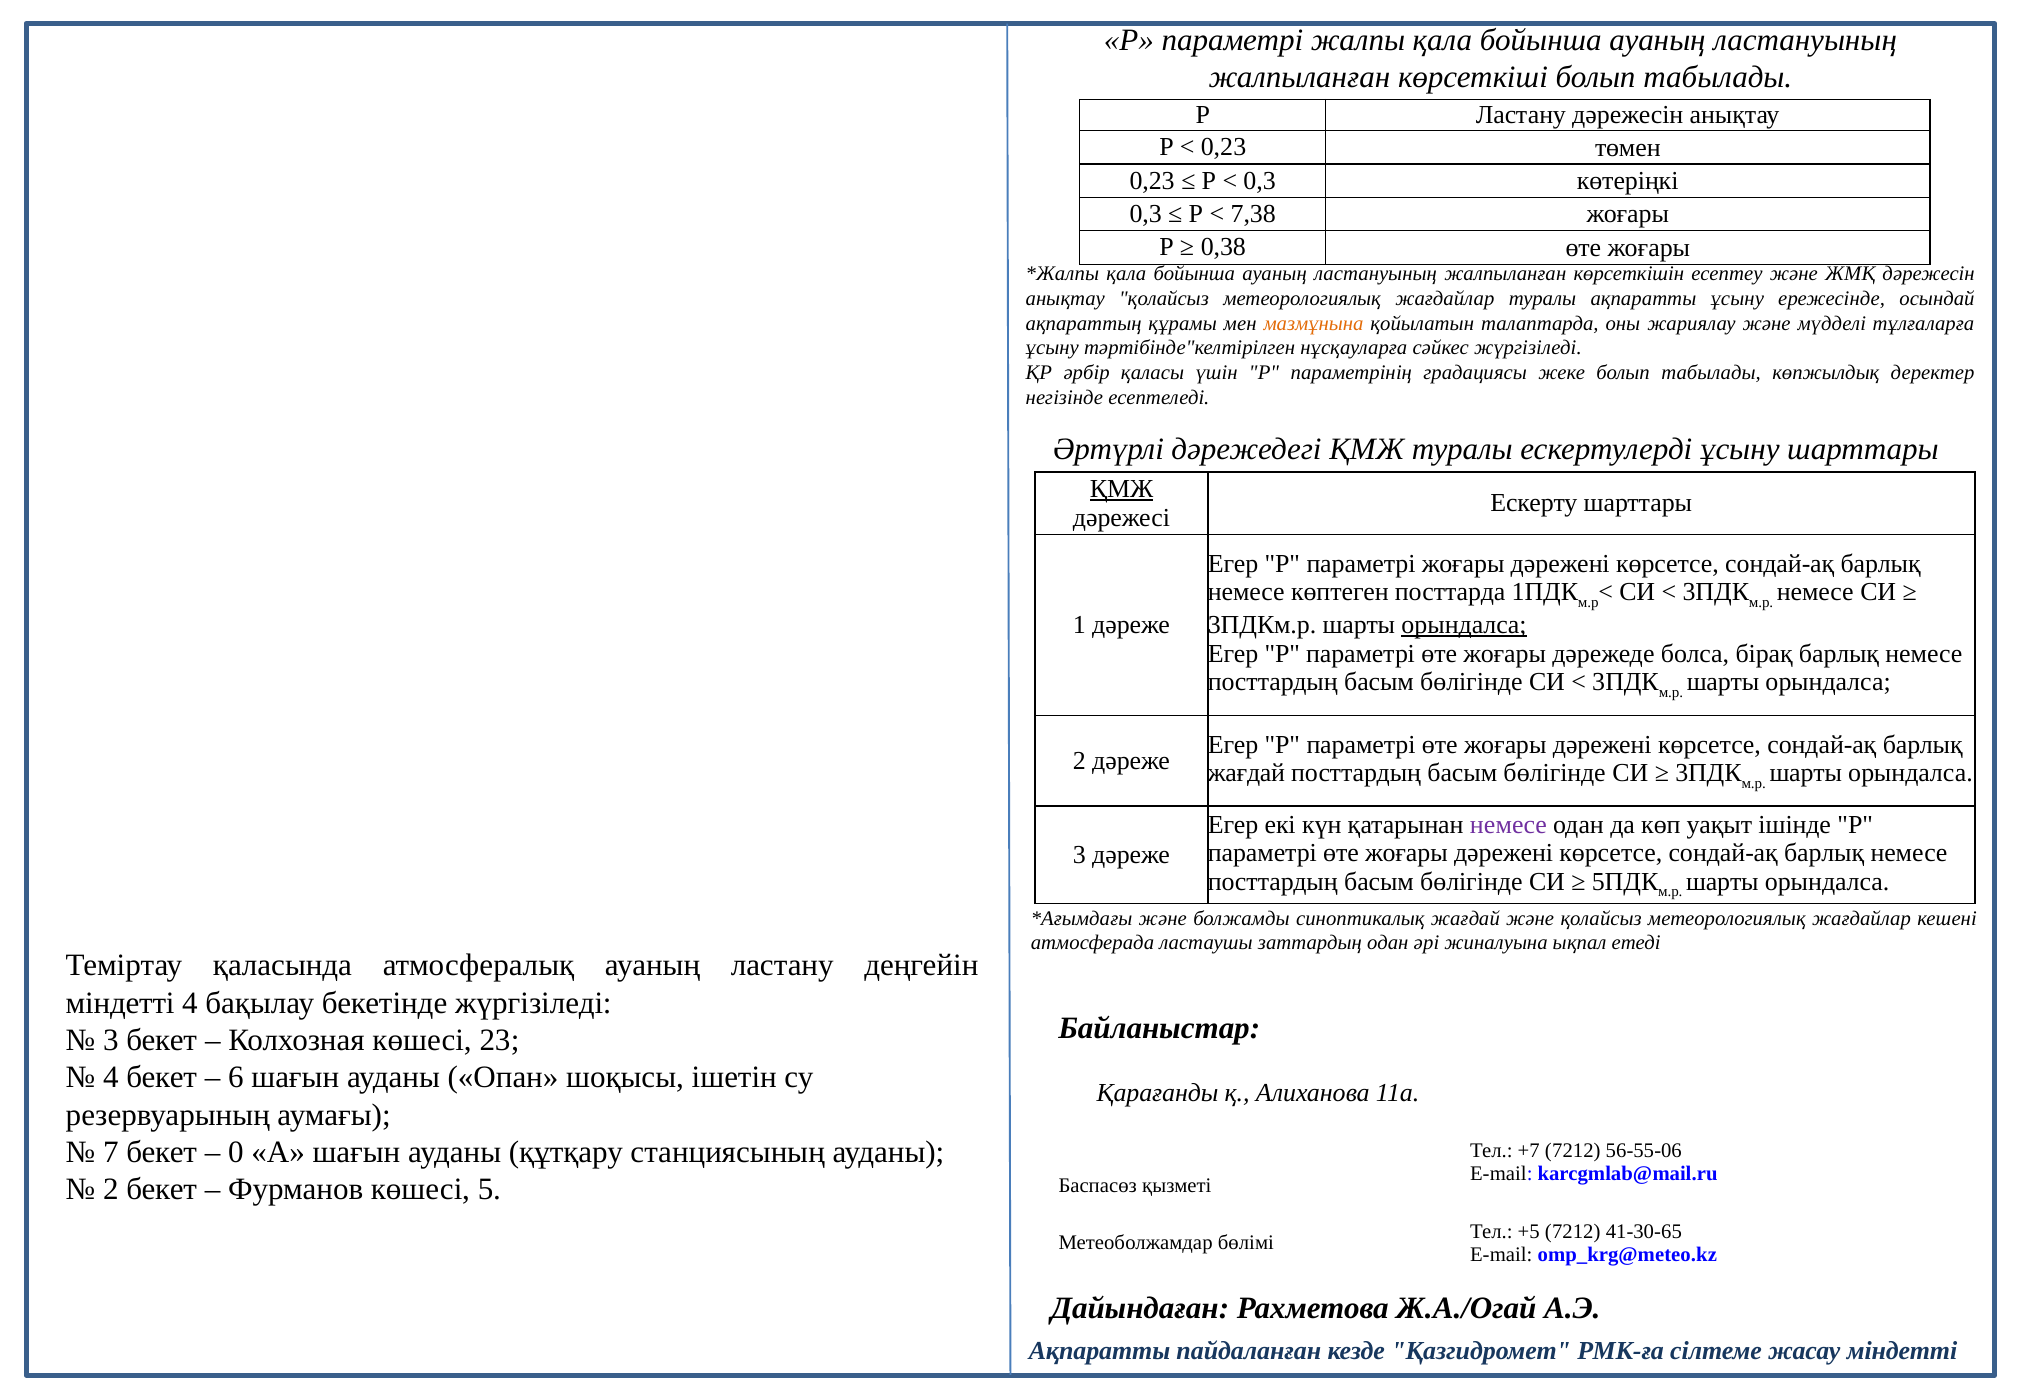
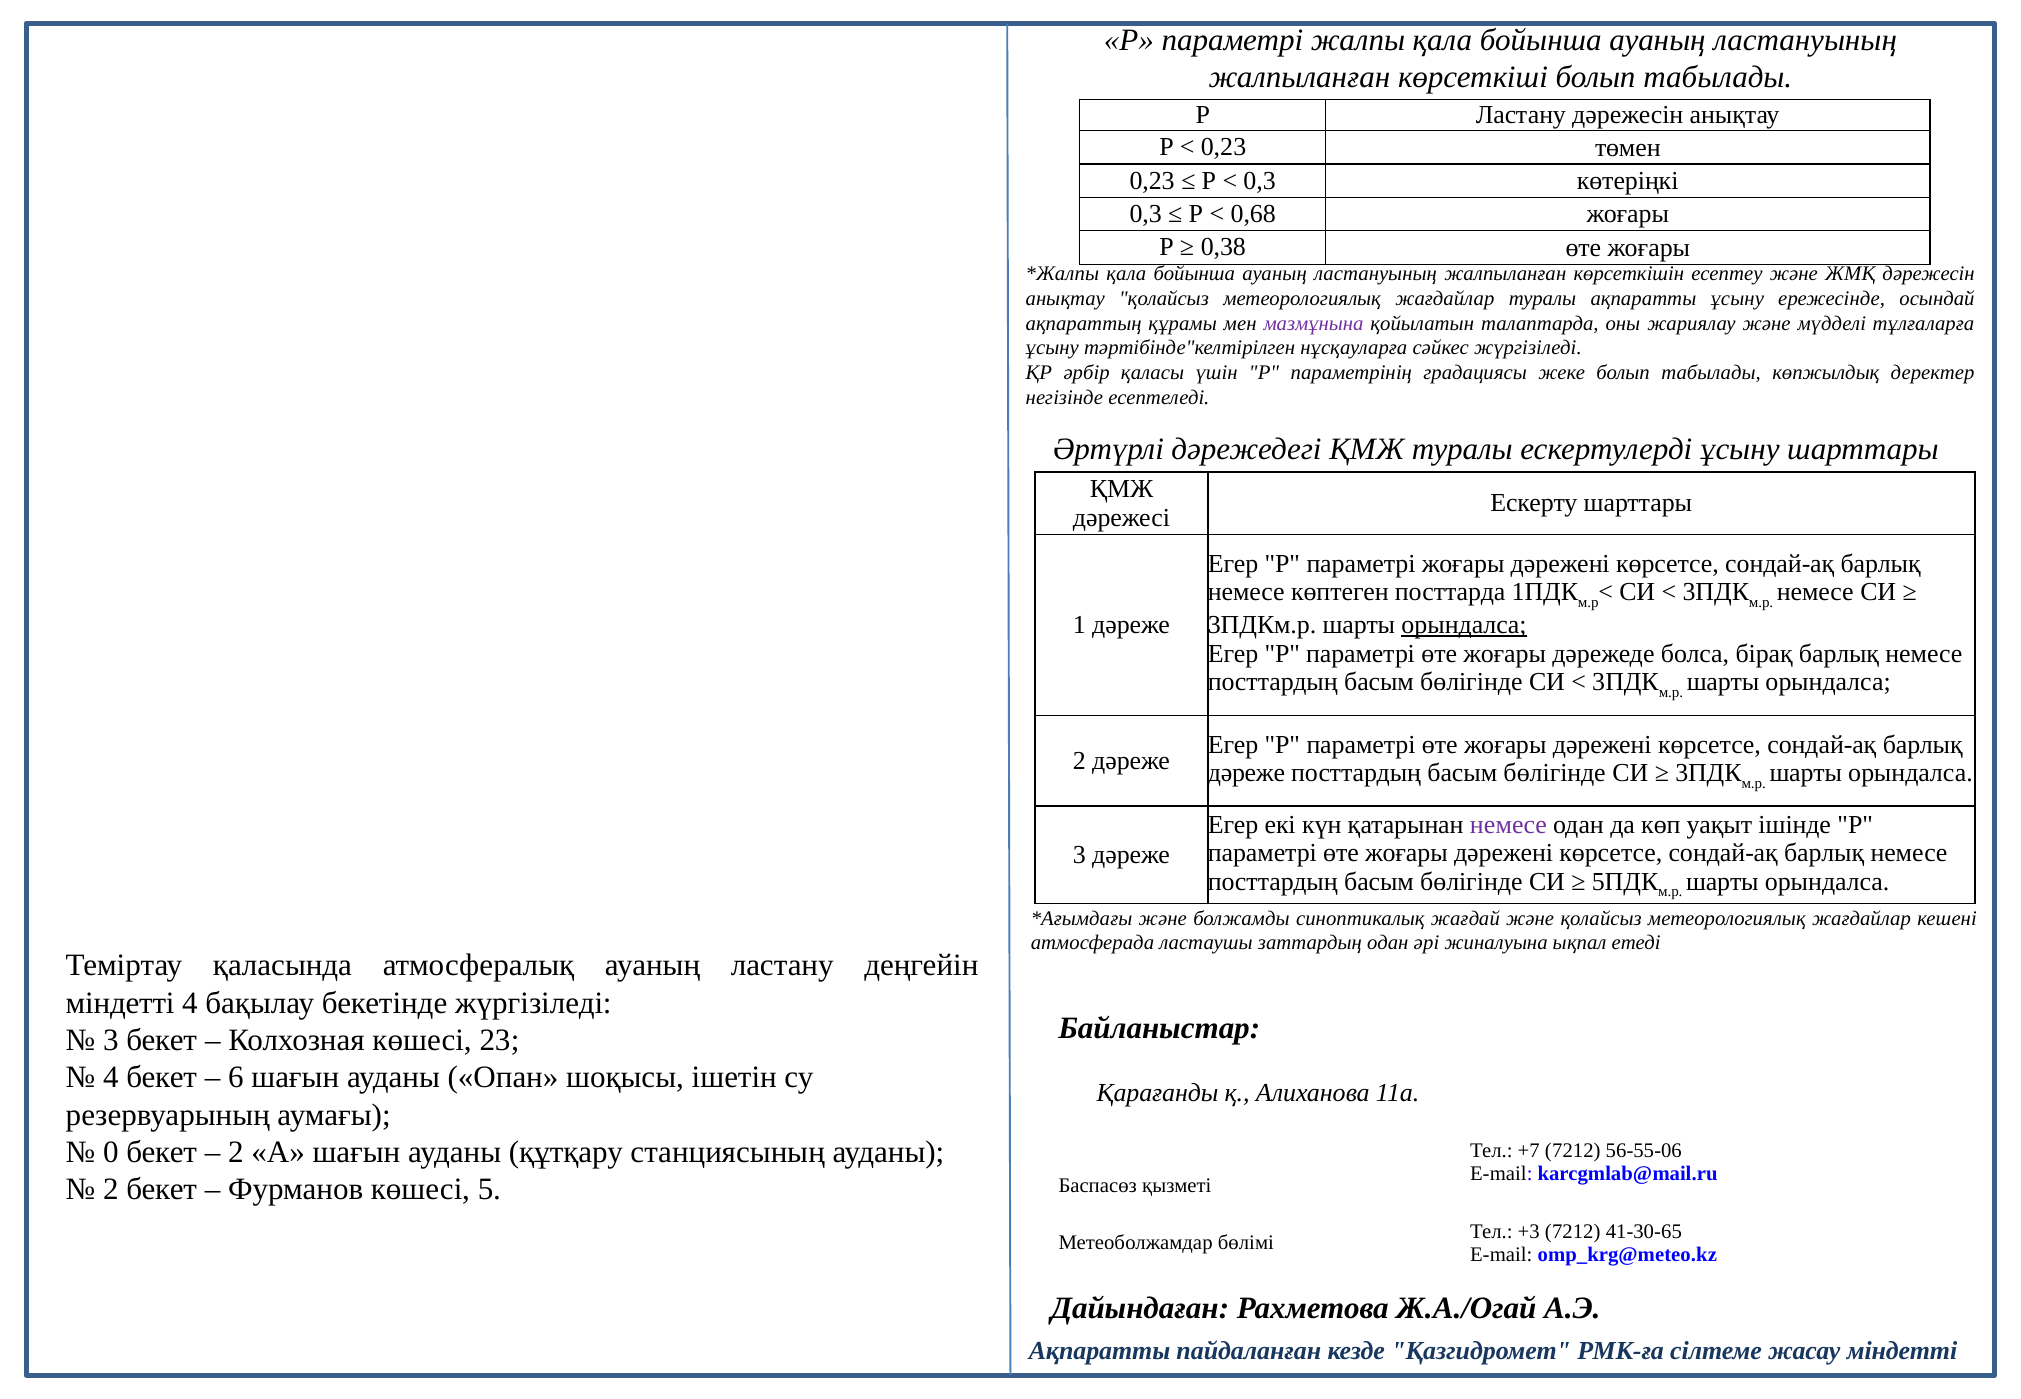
7,38: 7,38 -> 0,68
мазмұнына colour: orange -> purple
ҚМЖ at (1122, 489) underline: present -> none
жағдай at (1246, 773): жағдай -> дәреже
7: 7 -> 0
0 at (236, 1152): 0 -> 2
+5: +5 -> +3
